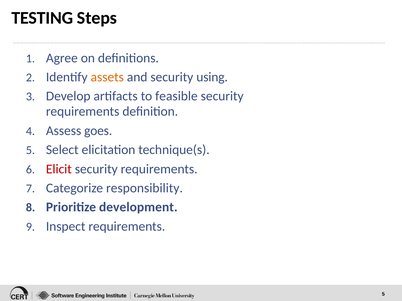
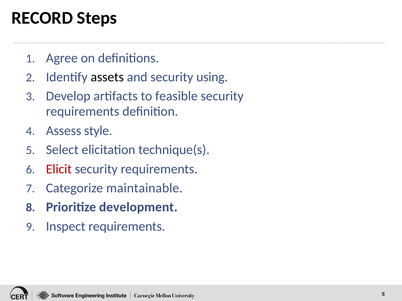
TESTING: TESTING -> RECORD
assets colour: orange -> black
goes: goes -> style
responsibility: responsibility -> maintainable
